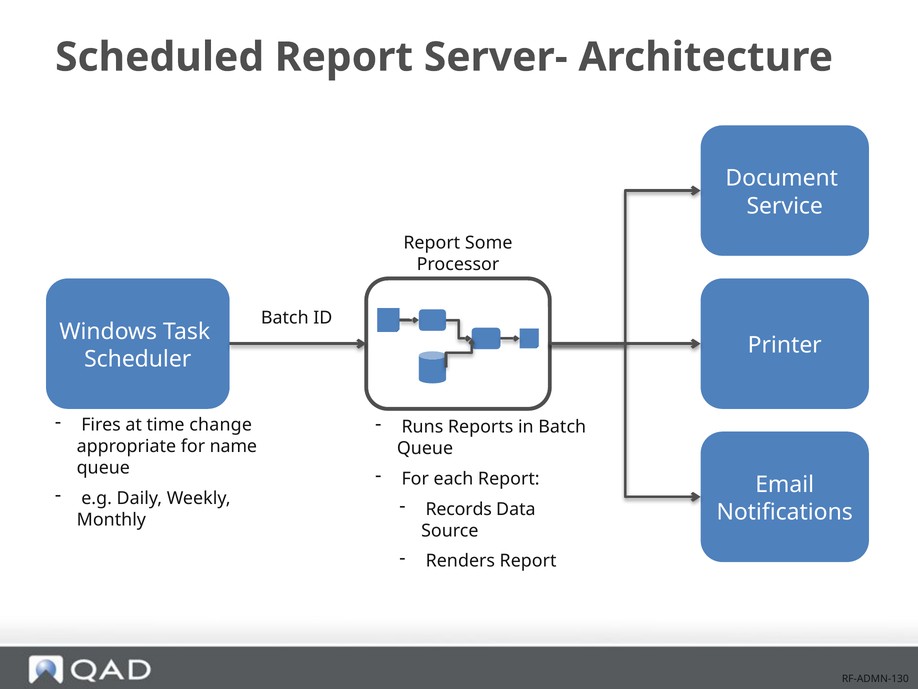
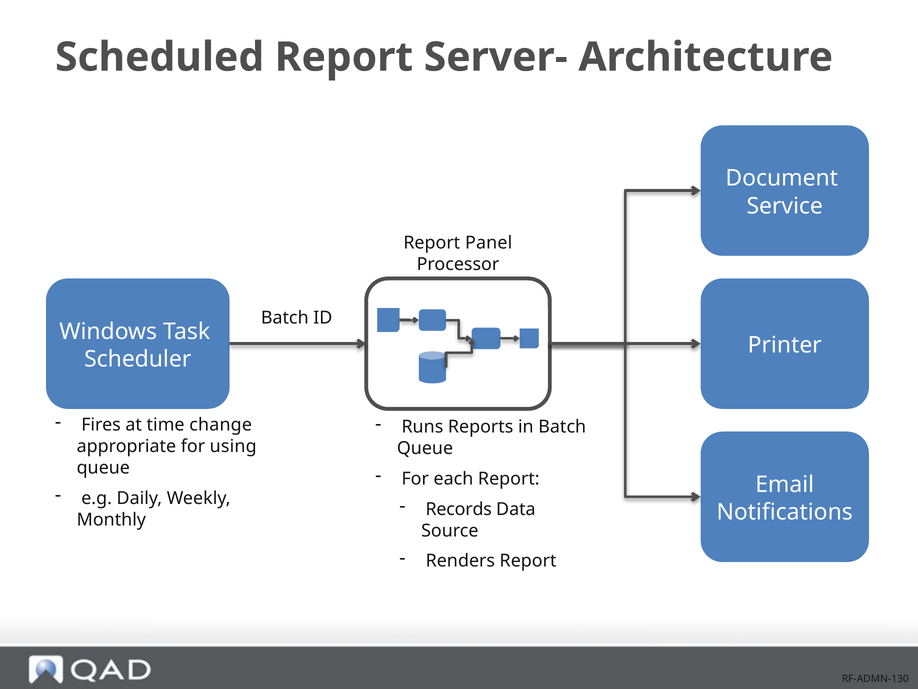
Some: Some -> Panel
name: name -> using
